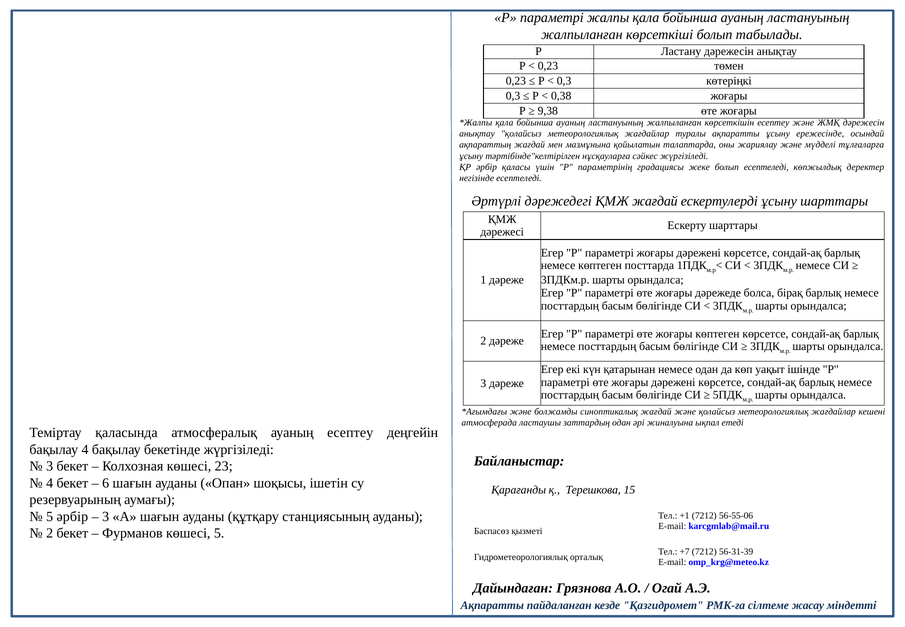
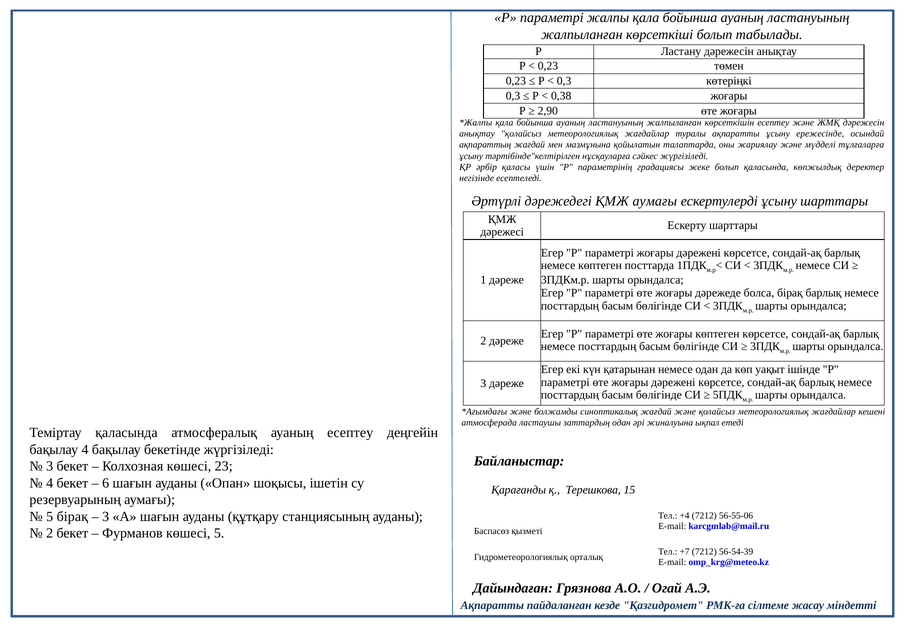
9,38: 9,38 -> 2,90
болып есептеледі: есептеледі -> қаласында
ҚМЖ жағдай: жағдай -> аумағы
5 әрбір: әрбір -> бірақ
+1: +1 -> +4
56-31-39: 56-31-39 -> 56-54-39
